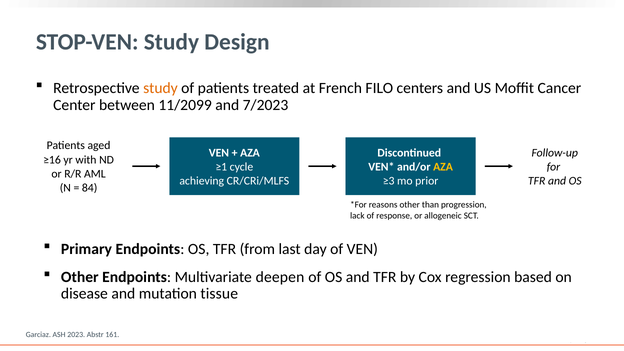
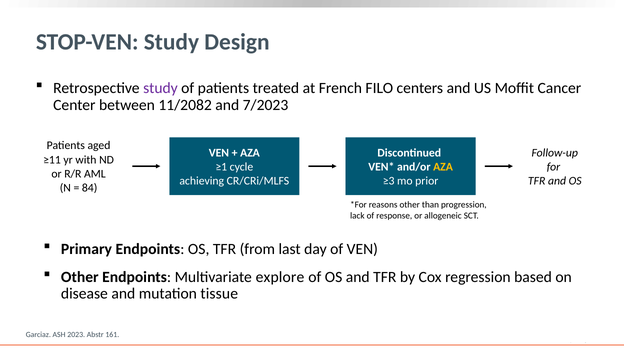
study at (160, 88) colour: orange -> purple
11/2099: 11/2099 -> 11/2082
≥16: ≥16 -> ≥11
deepen: deepen -> explore
